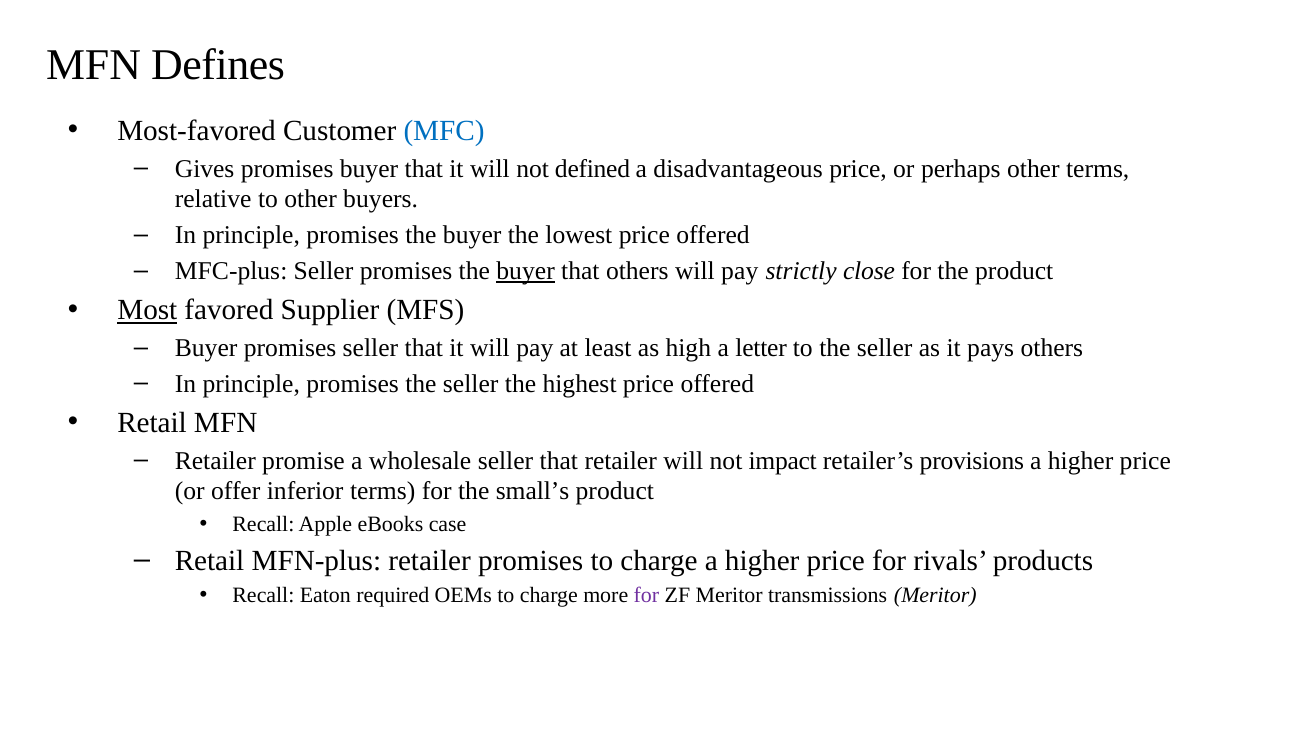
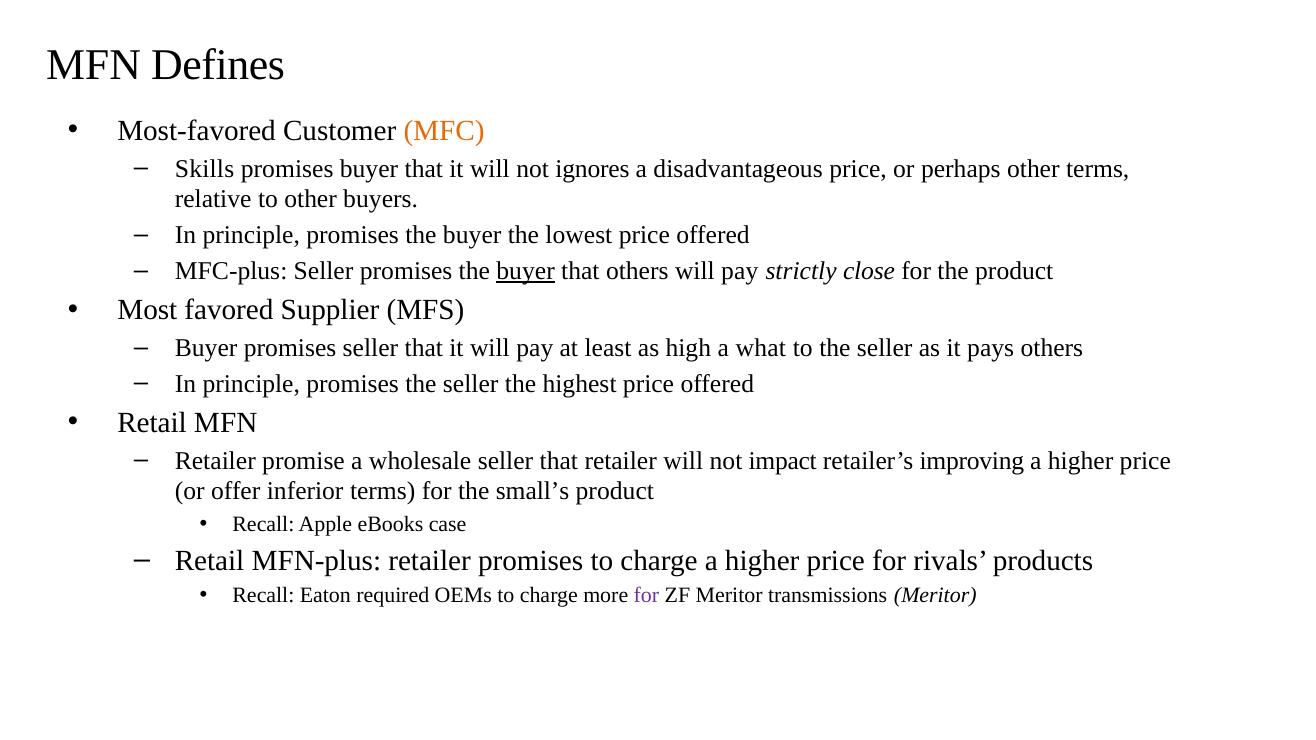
MFC colour: blue -> orange
Gives: Gives -> Skills
defined: defined -> ignores
Most underline: present -> none
letter: letter -> what
provisions: provisions -> improving
